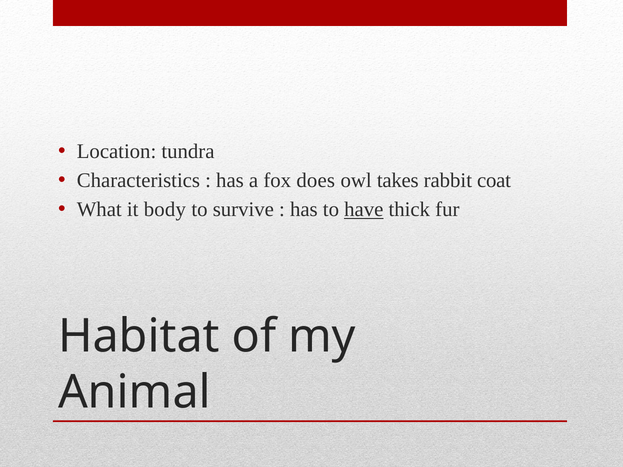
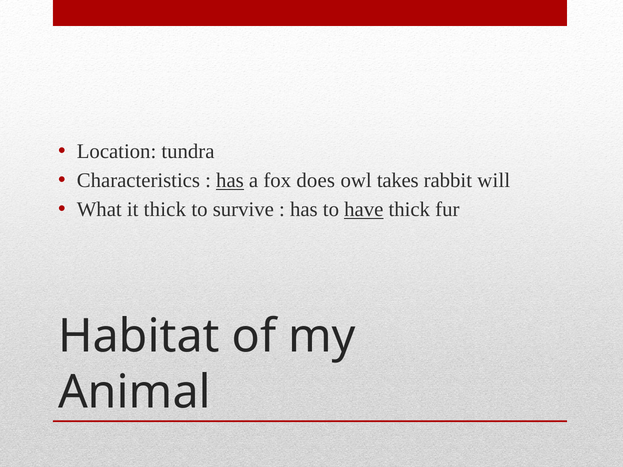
has at (230, 181) underline: none -> present
coat: coat -> will
it body: body -> thick
